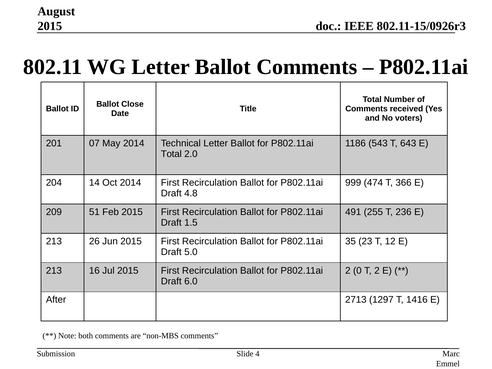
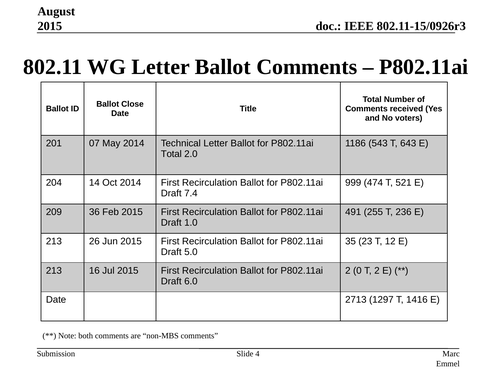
366: 366 -> 521
4.8: 4.8 -> 7.4
51: 51 -> 36
1.5: 1.5 -> 1.0
After at (56, 300): After -> Date
